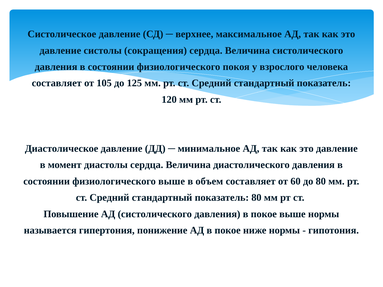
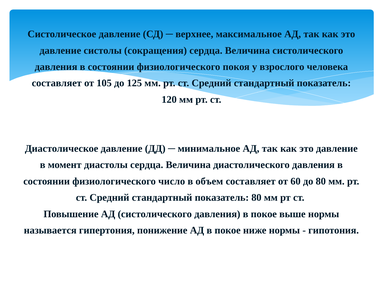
физиологического выше: выше -> число
